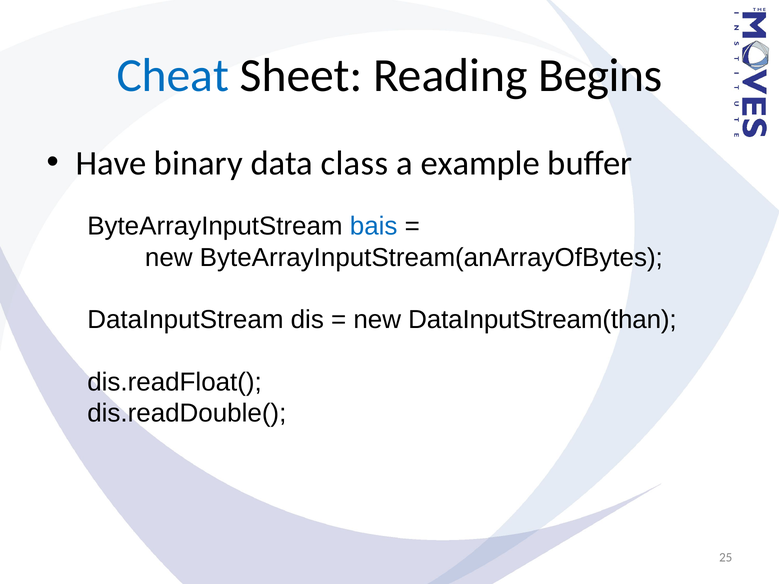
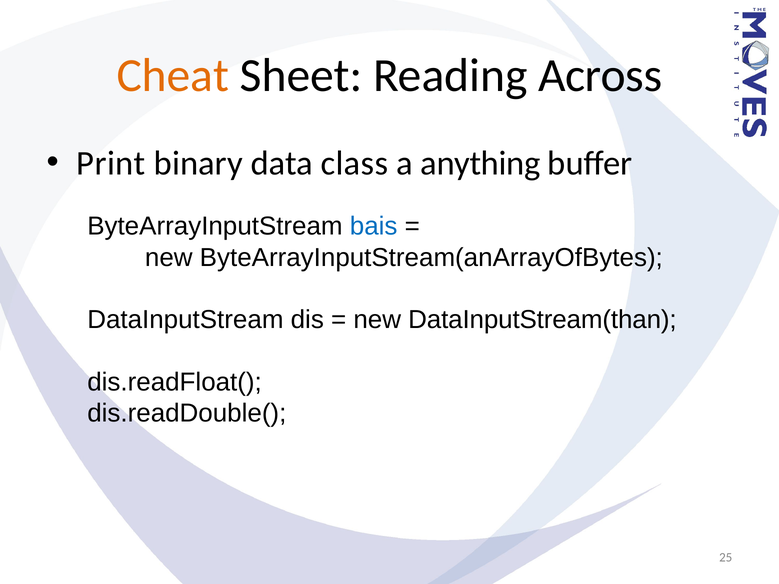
Cheat colour: blue -> orange
Begins: Begins -> Across
Have: Have -> Print
example: example -> anything
